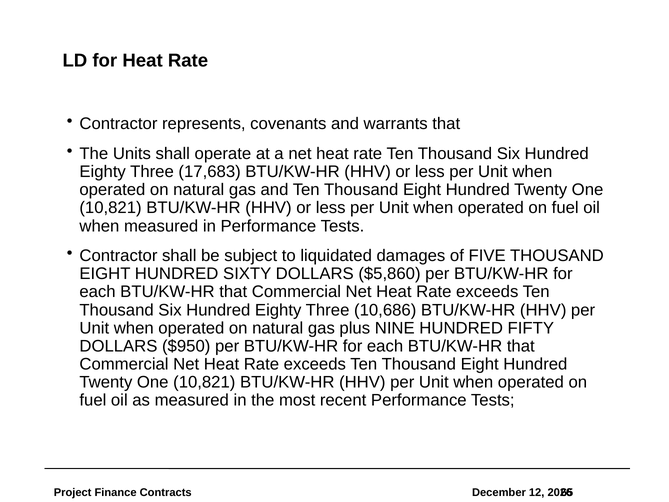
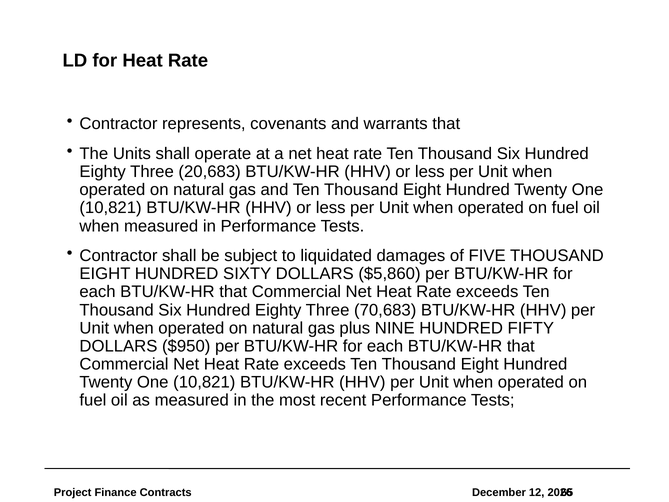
17,683: 17,683 -> 20,683
10,686: 10,686 -> 70,683
